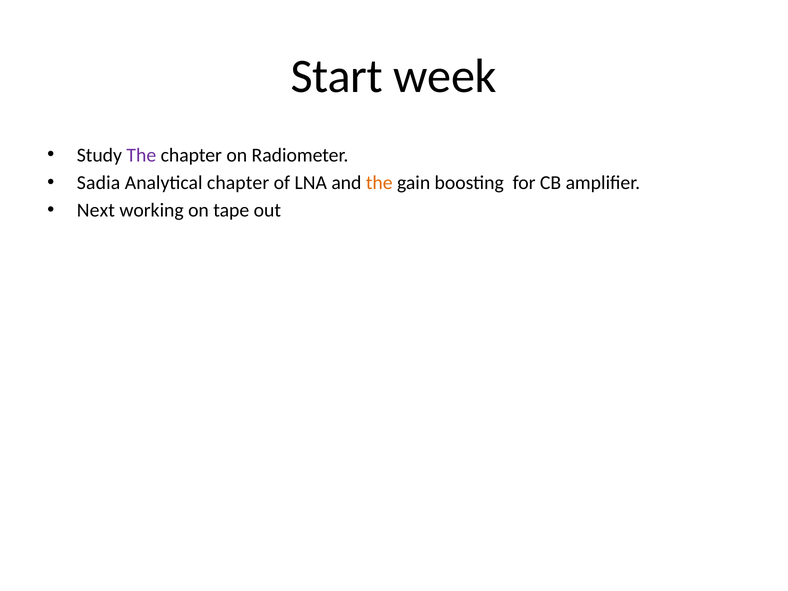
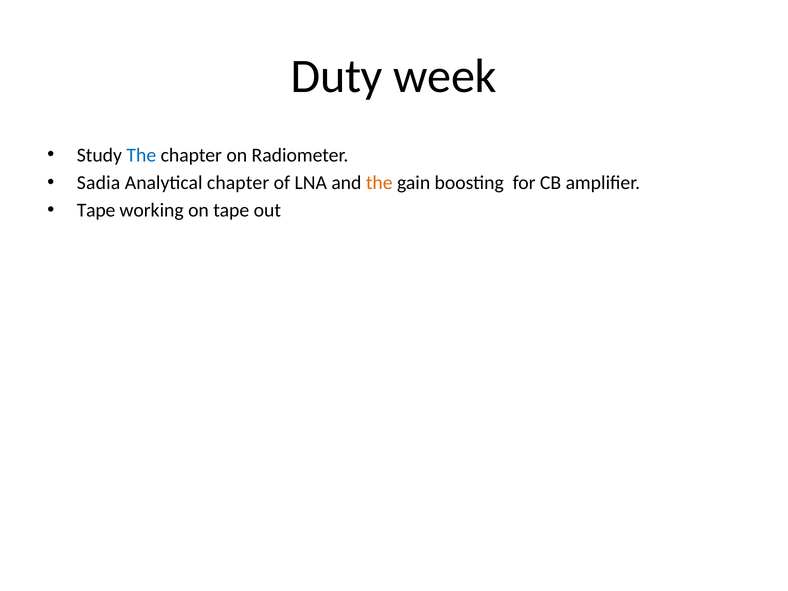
Start: Start -> Duty
The at (141, 155) colour: purple -> blue
Next at (96, 210): Next -> Tape
